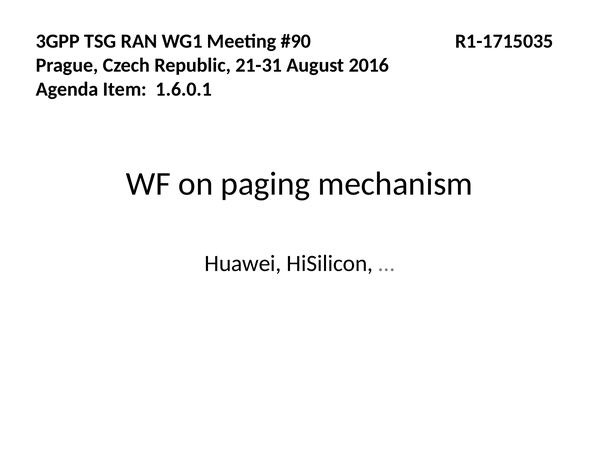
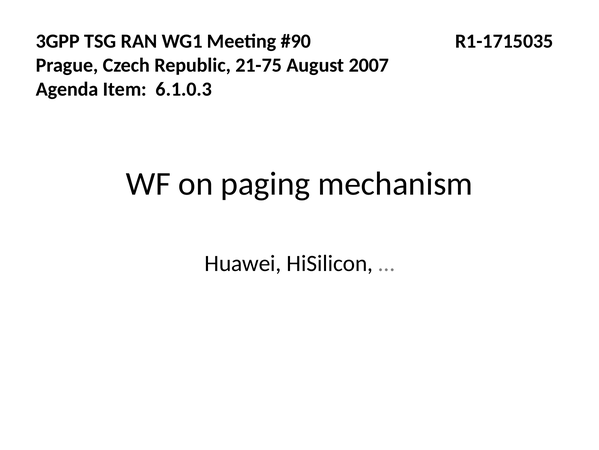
21-31: 21-31 -> 21-75
2016: 2016 -> 2007
1.6.0.1: 1.6.0.1 -> 6.1.0.3
